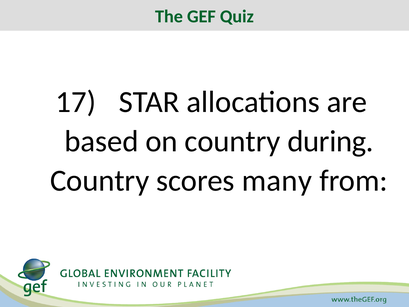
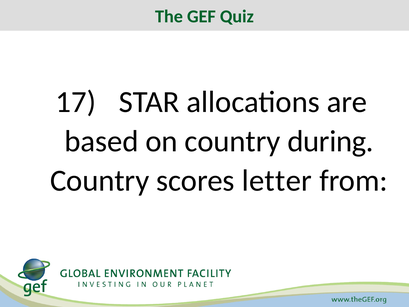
many: many -> letter
